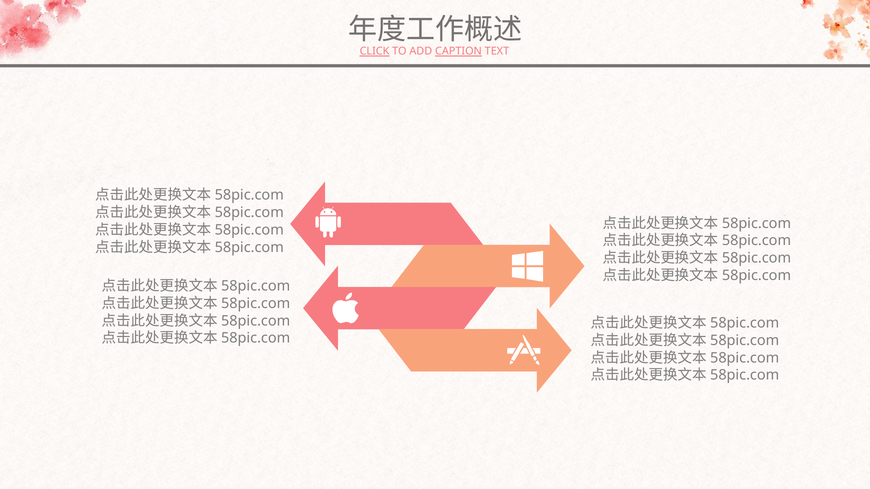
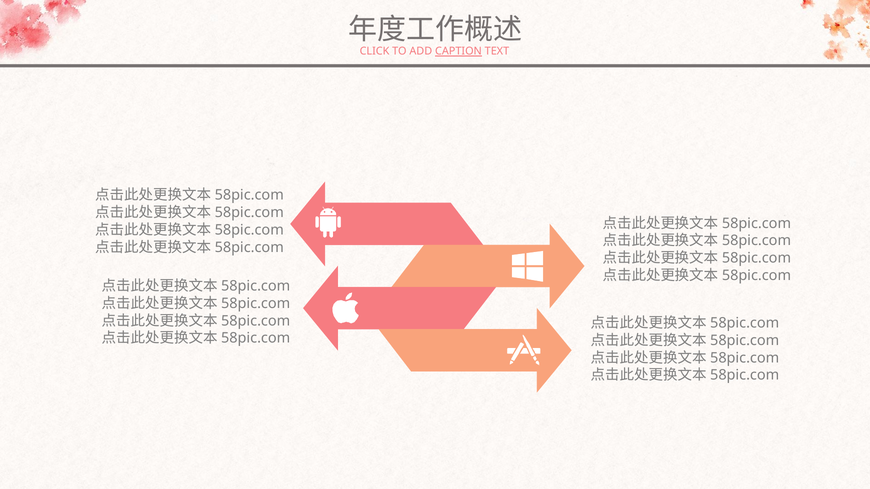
CLICK underline: present -> none
